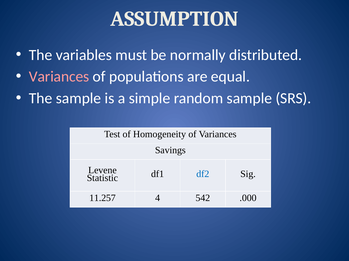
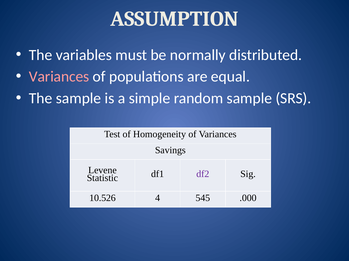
df2 colour: blue -> purple
11.257: 11.257 -> 10.526
542: 542 -> 545
